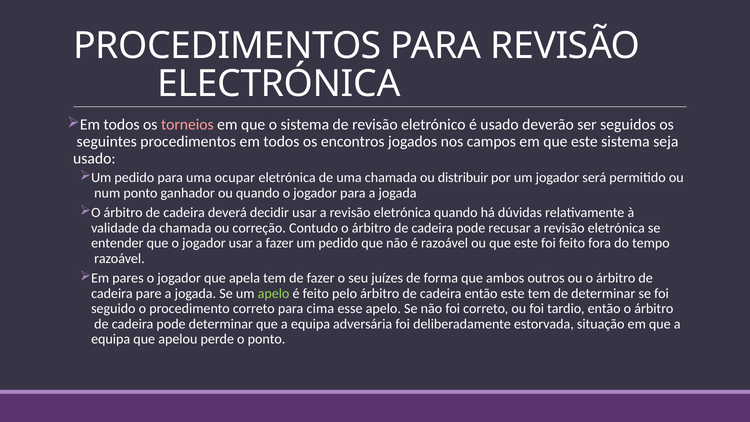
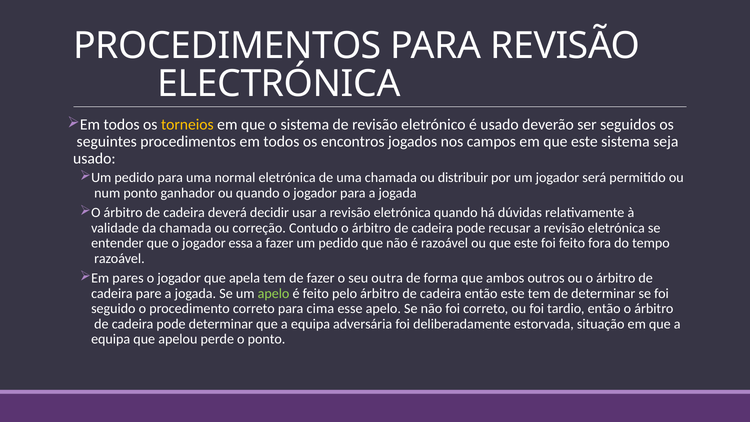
torneios colour: pink -> yellow
ocupar: ocupar -> normal
jogador usar: usar -> essa
juízes: juízes -> outra
